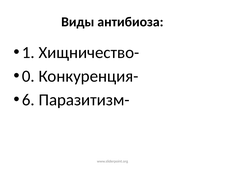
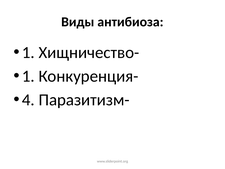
0 at (28, 76): 0 -> 1
6: 6 -> 4
